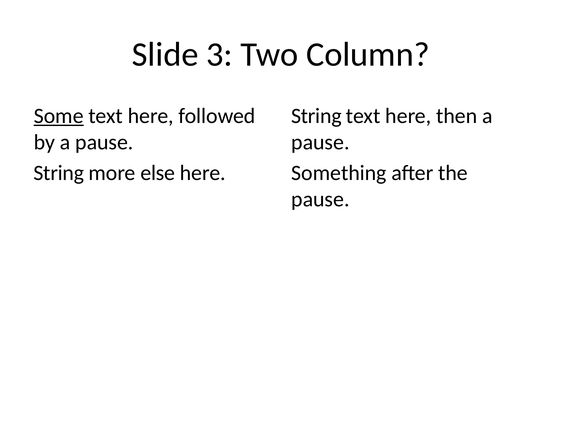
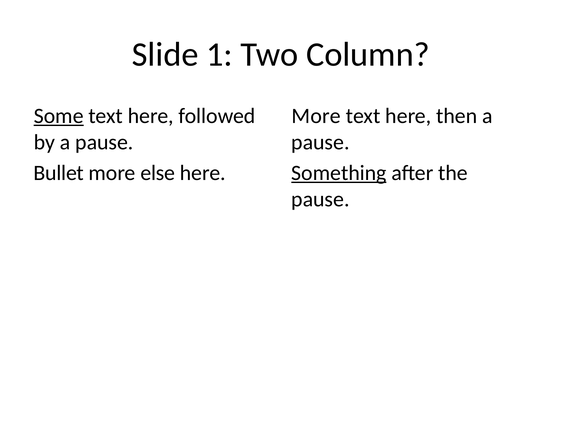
3: 3 -> 1
String at (316, 116): String -> More
String at (59, 173): String -> Bullet
Something underline: none -> present
